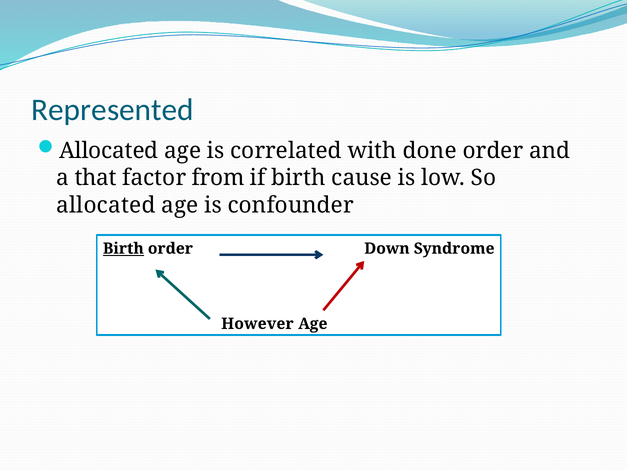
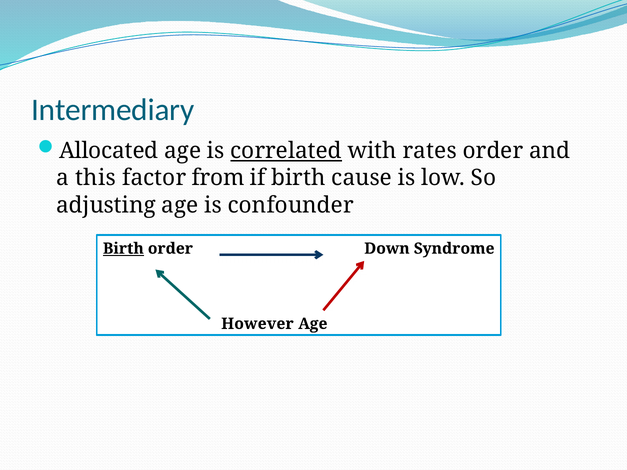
Represented: Represented -> Intermediary
correlated underline: none -> present
done: done -> rates
that: that -> this
allocated at (106, 205): allocated -> adjusting
